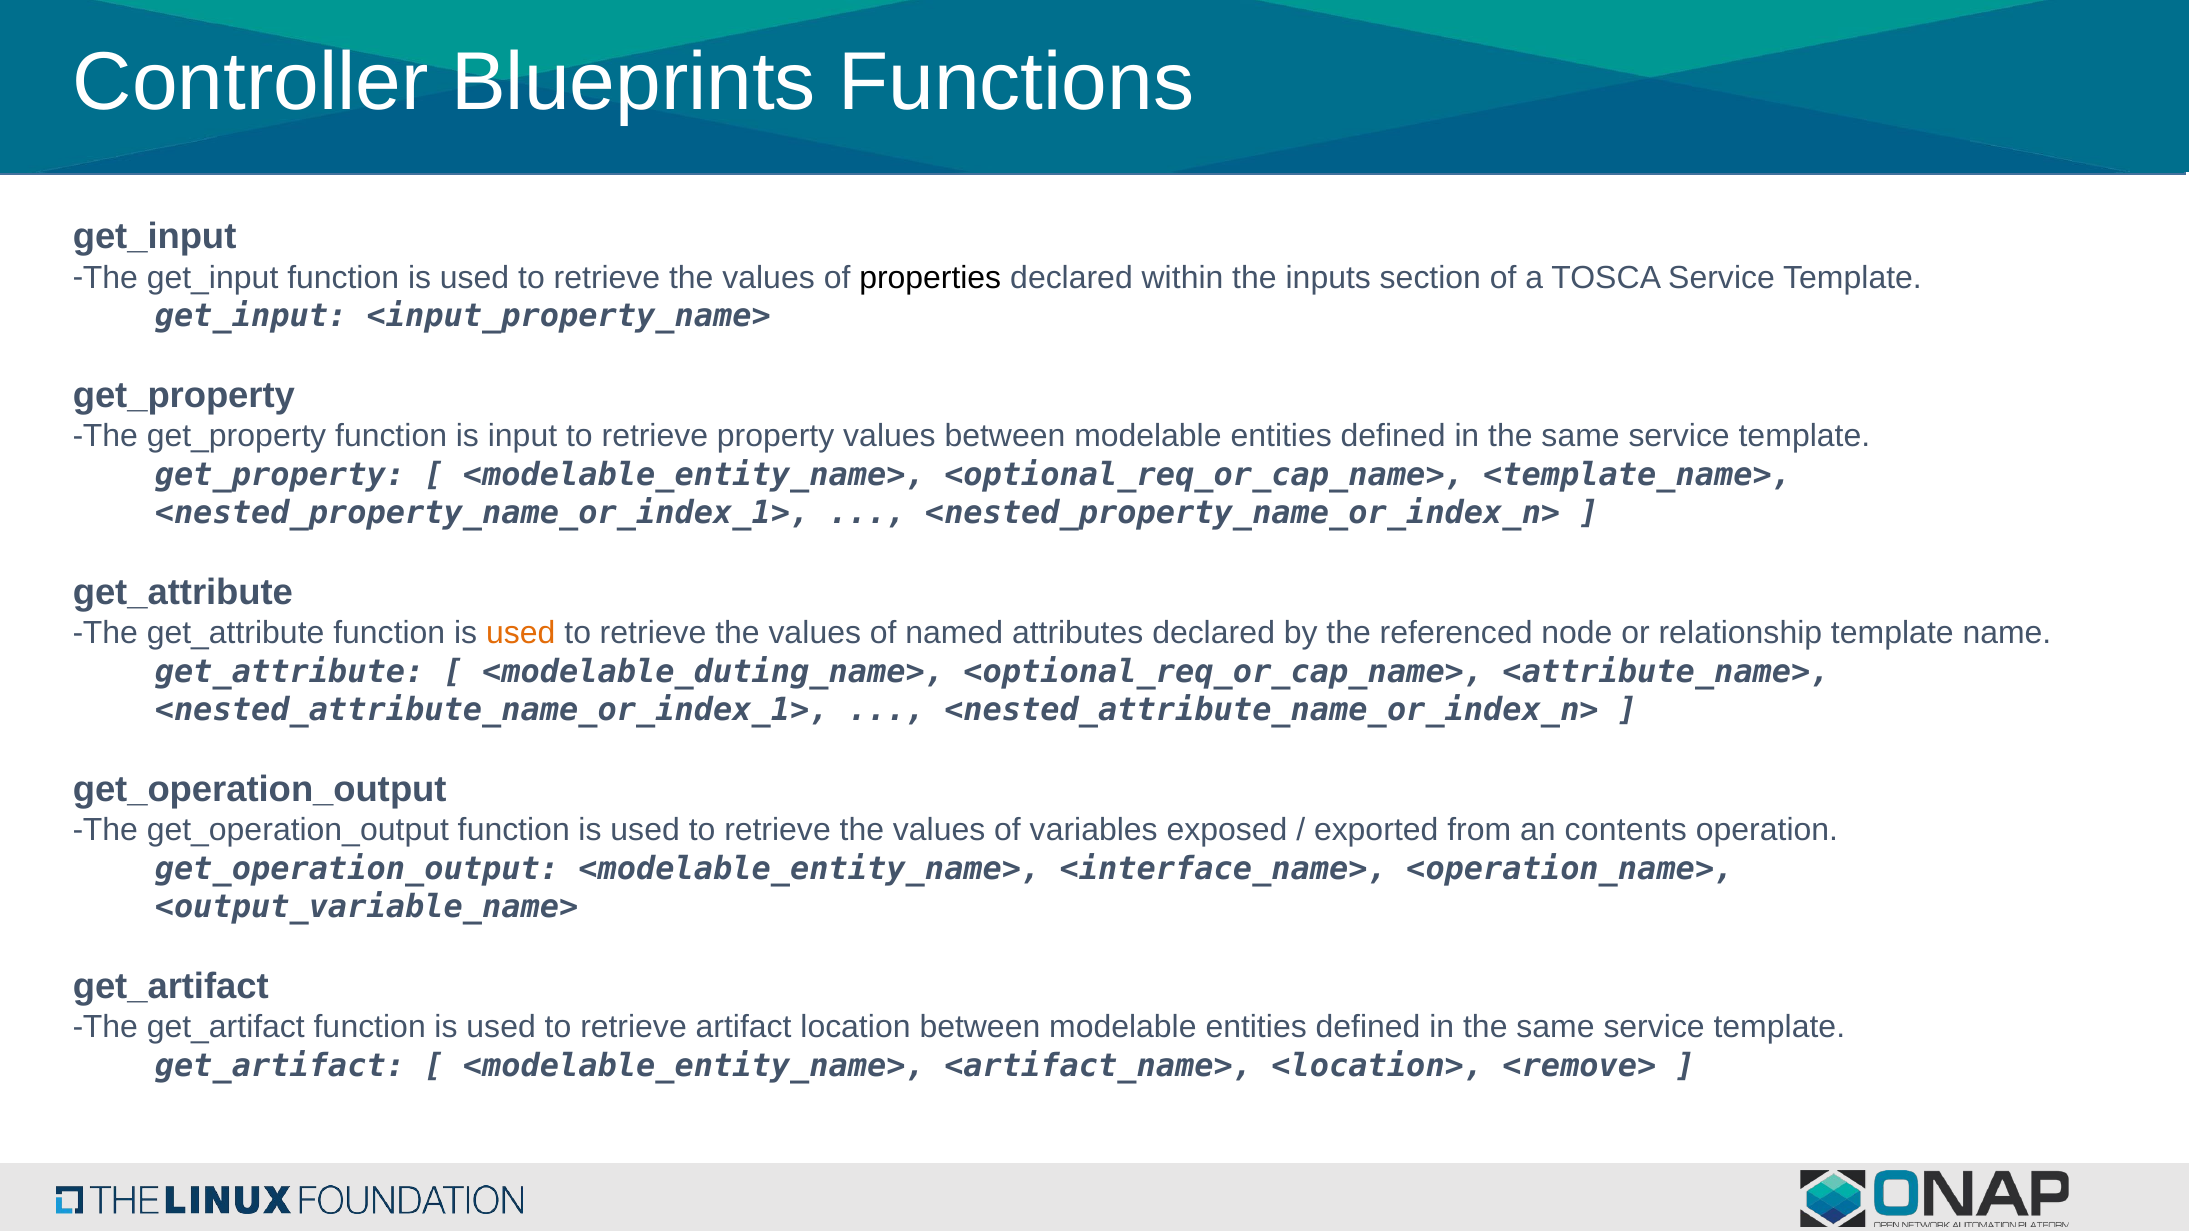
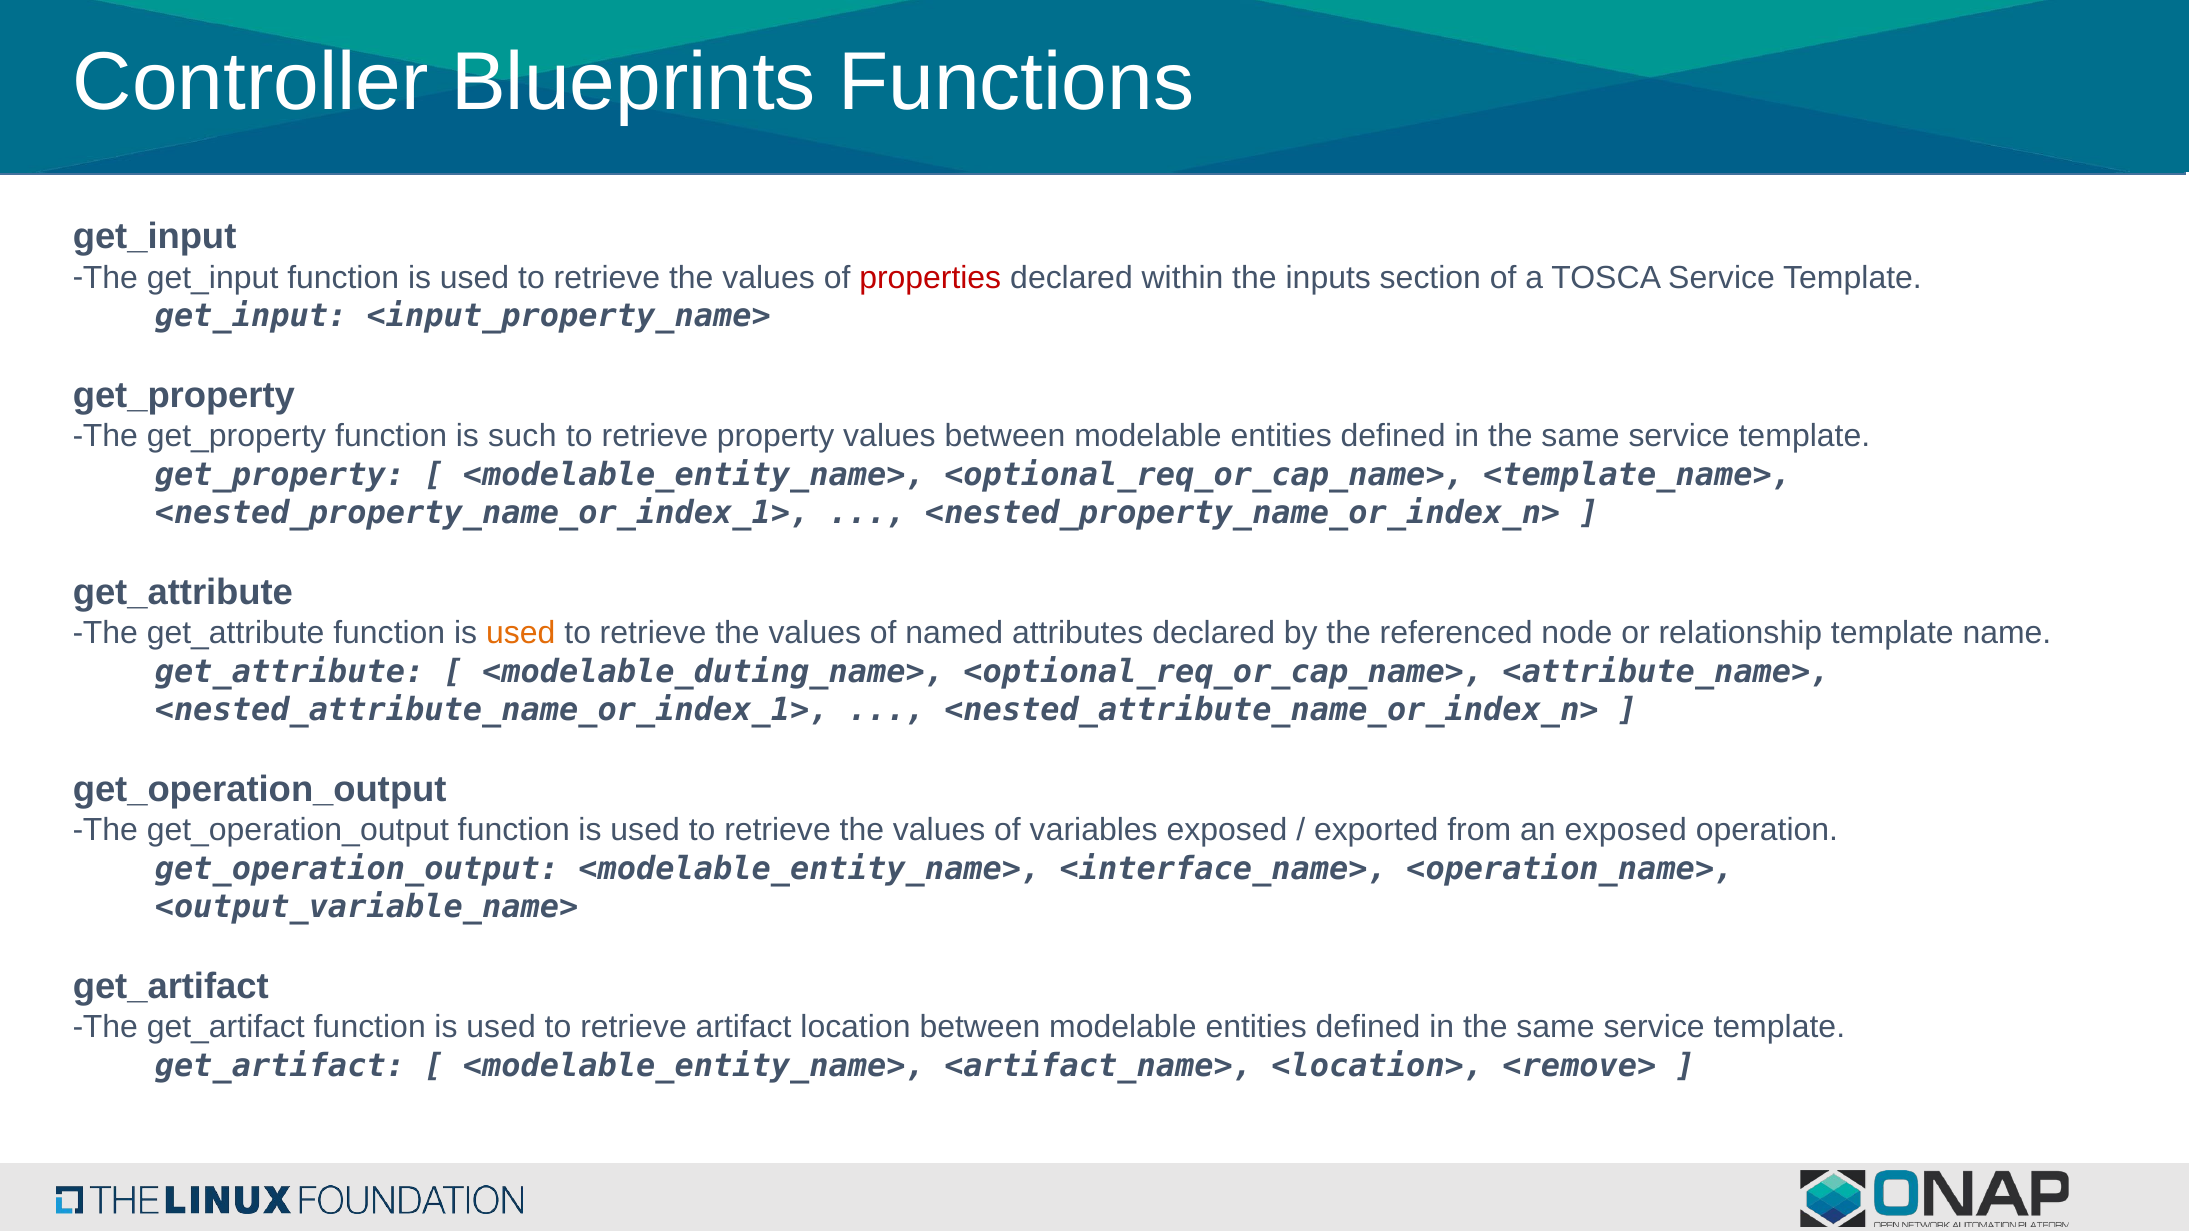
properties colour: black -> red
input: input -> such
an contents: contents -> exposed
